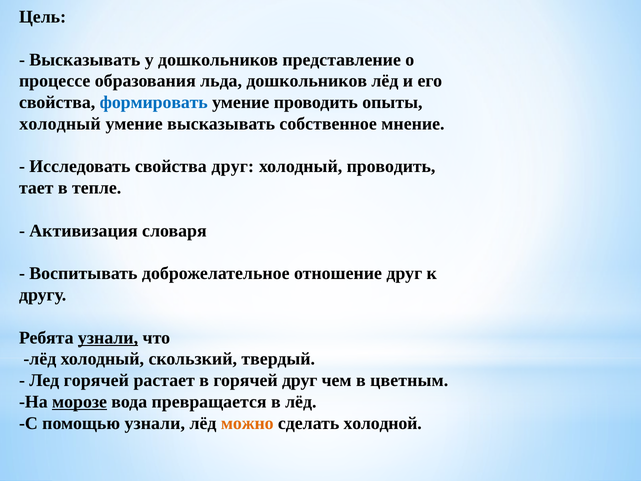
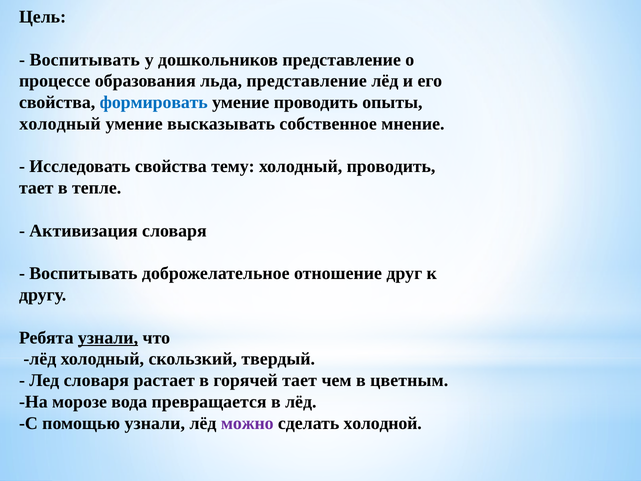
Высказывать at (85, 60): Высказывать -> Воспитывать
льда дошкольников: дошкольников -> представление
свойства друг: друг -> тему
Лед горячей: горячей -> словаря
горячей друг: друг -> тает
морозе underline: present -> none
можно colour: orange -> purple
